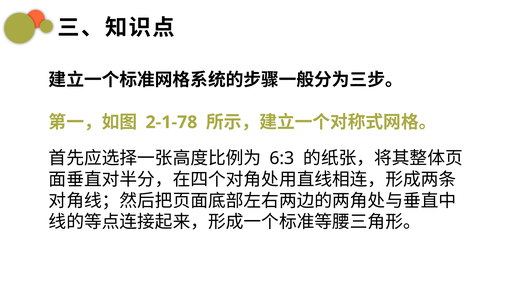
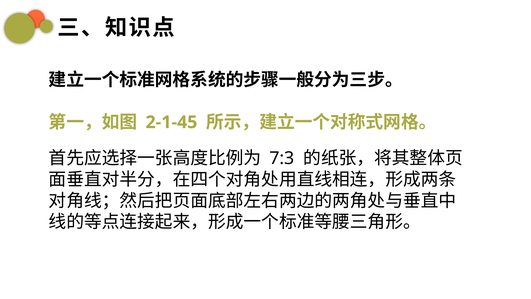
2-1-78: 2-1-78 -> 2-1-45
6:3: 6:3 -> 7:3
